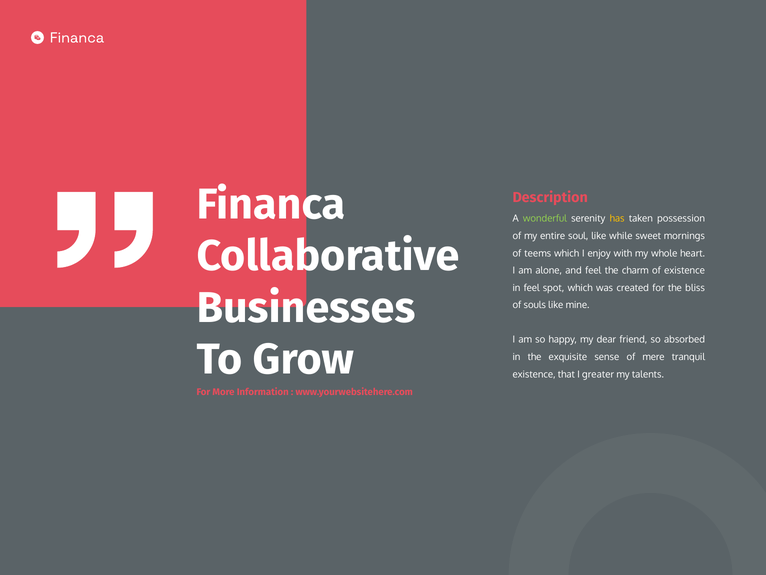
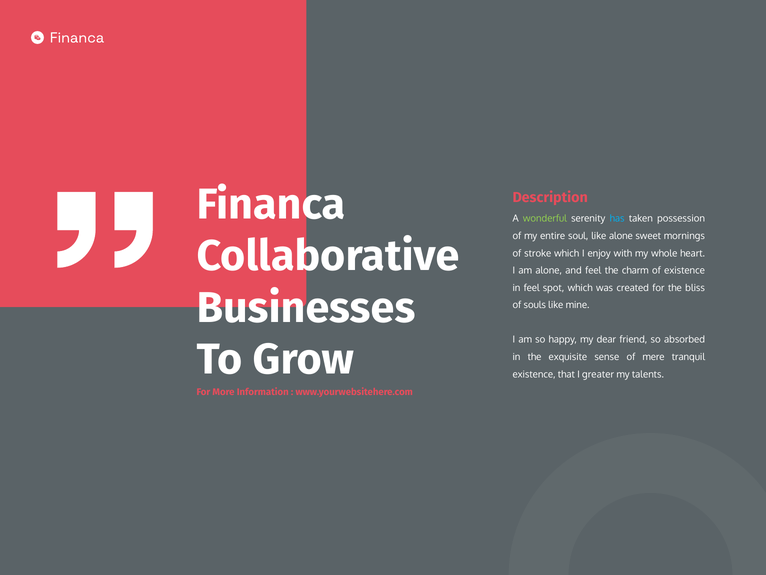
has colour: yellow -> light blue
like while: while -> alone
teems: teems -> stroke
